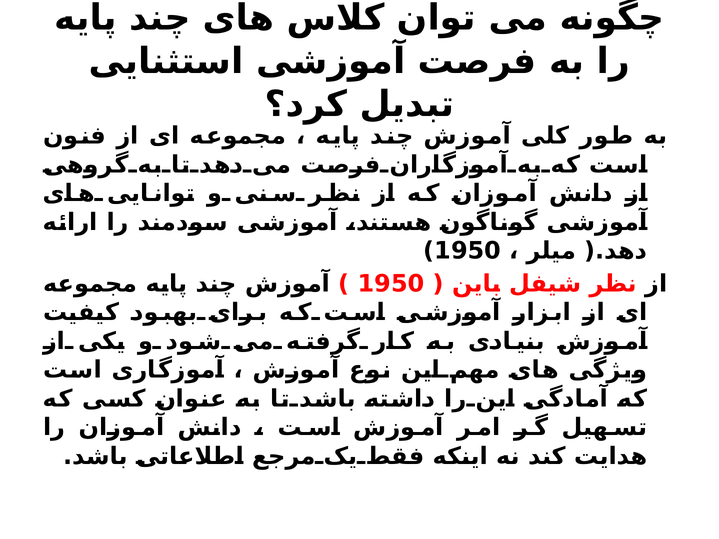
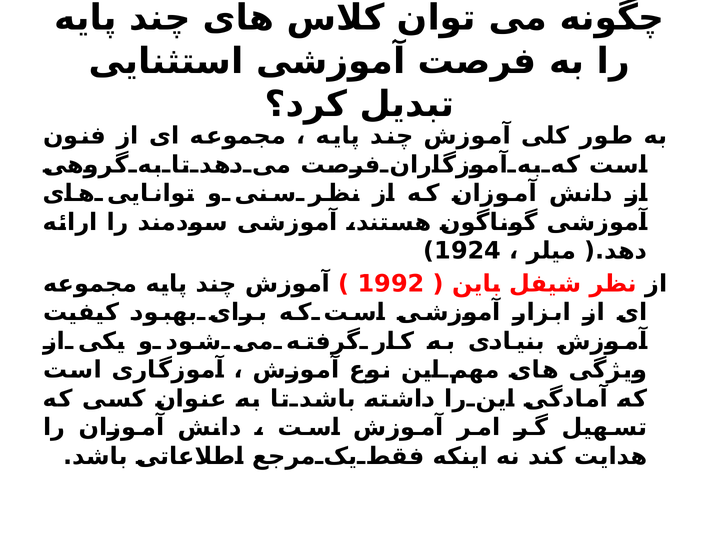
1950 at (468, 251): 1950 -> 1924
1950 at (391, 284): 1950 -> 1992
